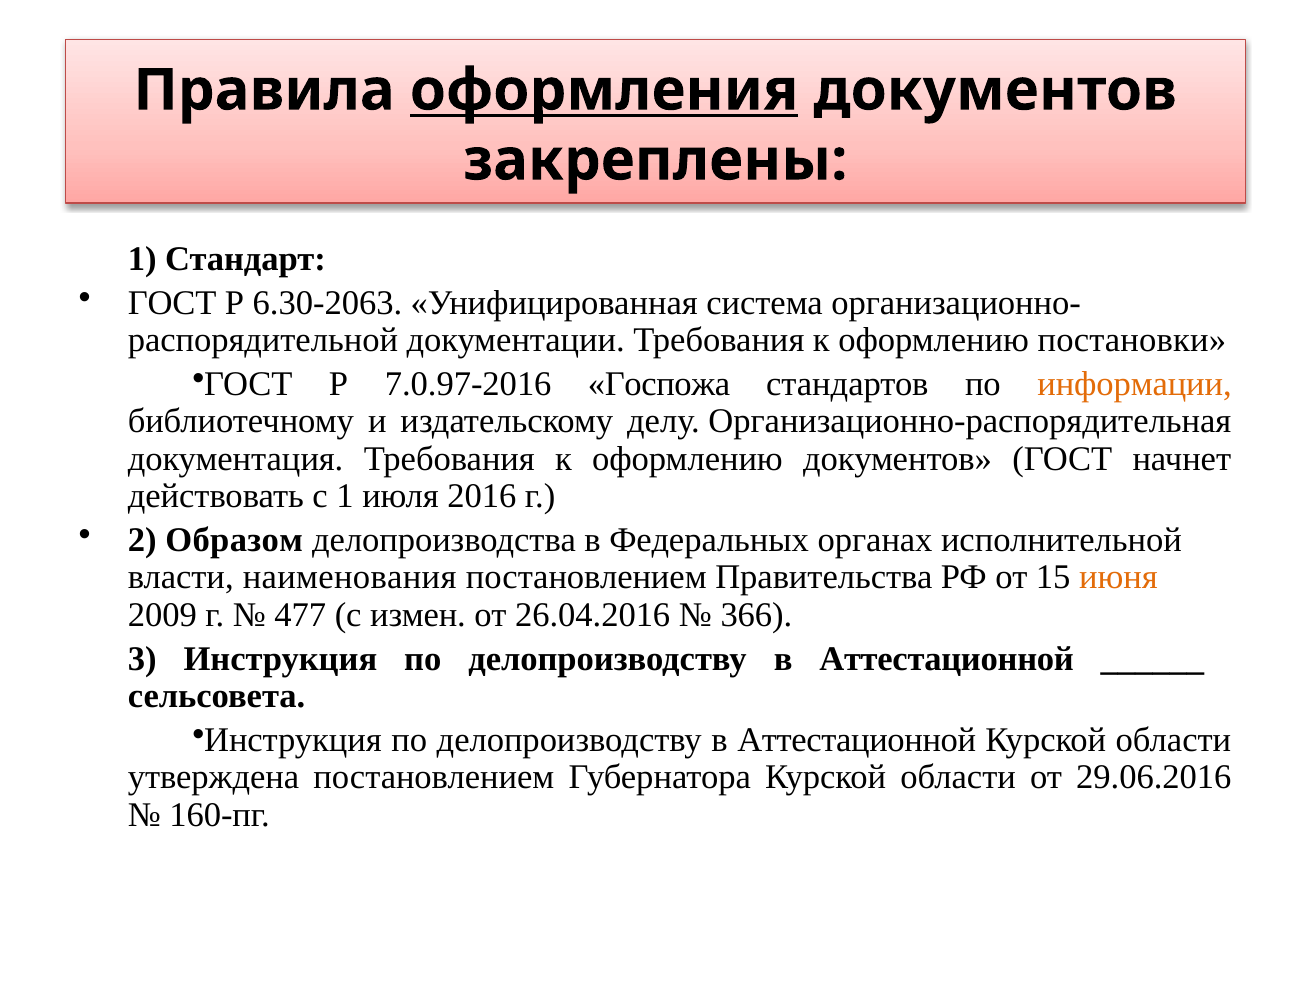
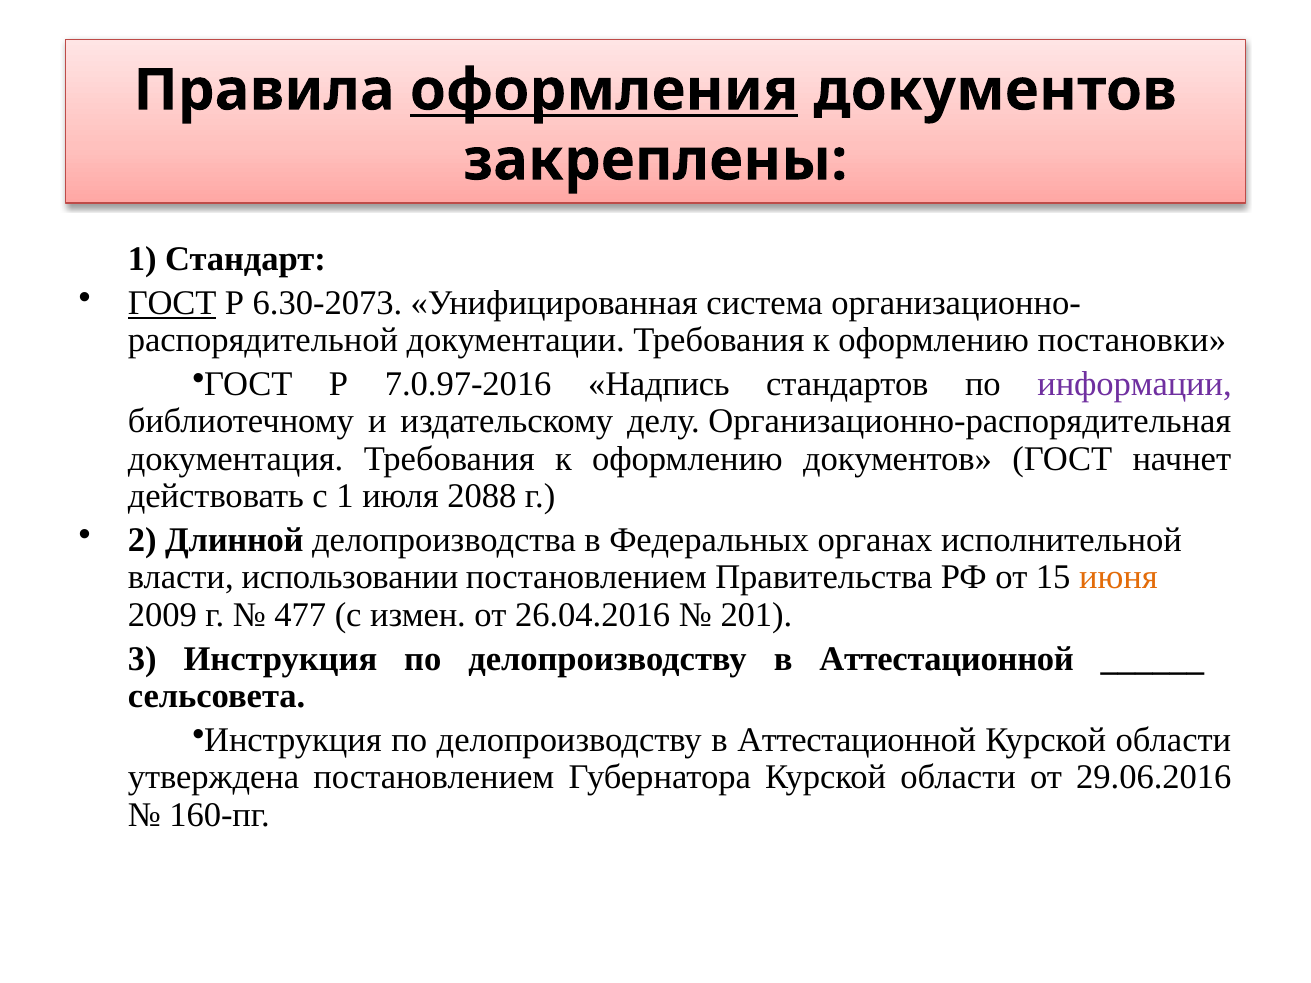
ГОСТ at (172, 303) underline: none -> present
6.30-2063: 6.30-2063 -> 6.30-2073
Госпожа: Госпожа -> Надпись
информации colour: orange -> purple
2016: 2016 -> 2088
Образом: Образом -> Длинной
наименования: наименования -> использовании
366: 366 -> 201
